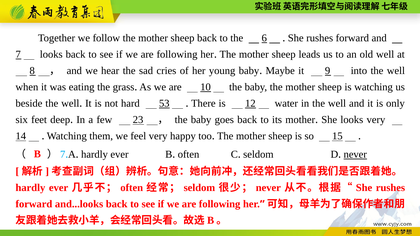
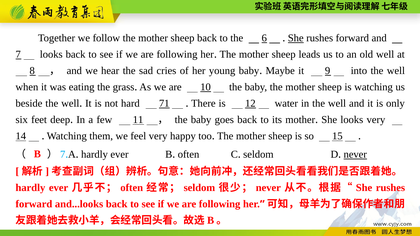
She at (296, 38) underline: none -> present
53: 53 -> 71
23: 23 -> 11
